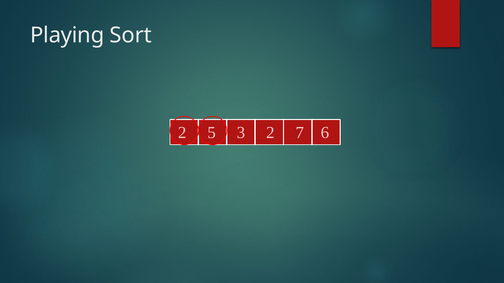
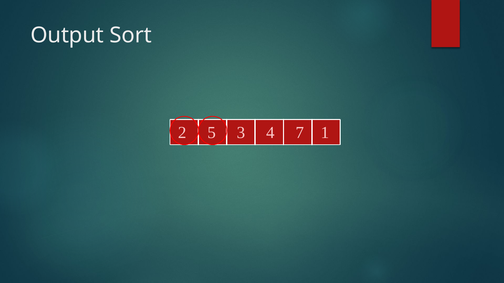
Playing: Playing -> Output
3 2: 2 -> 4
6: 6 -> 1
